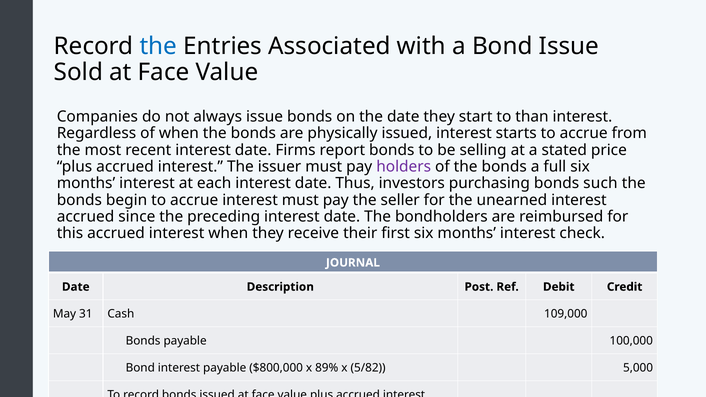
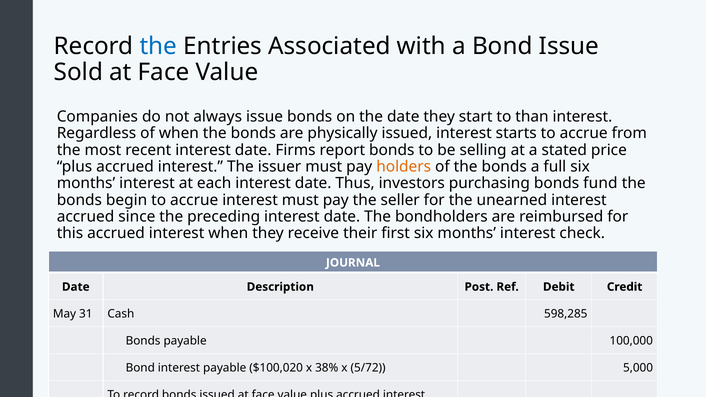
holders colour: purple -> orange
such: such -> fund
109,000: 109,000 -> 598,285
$800,000: $800,000 -> $100,020
89%: 89% -> 38%
5/82: 5/82 -> 5/72
